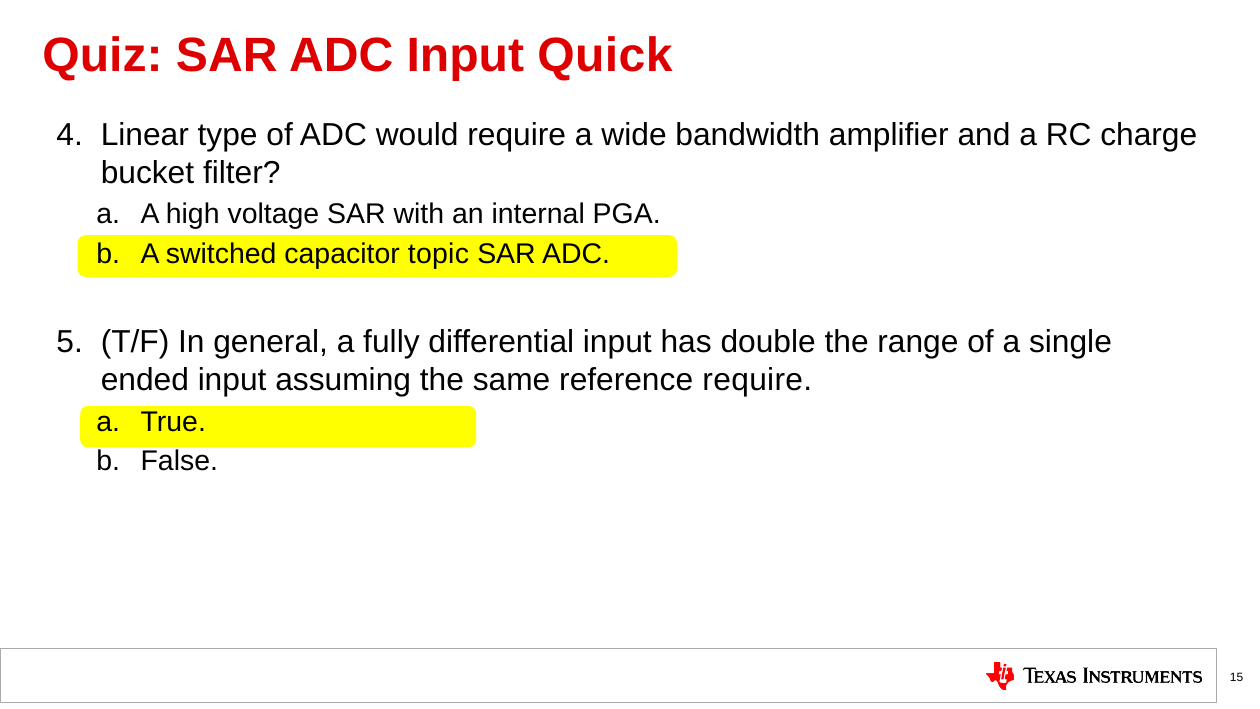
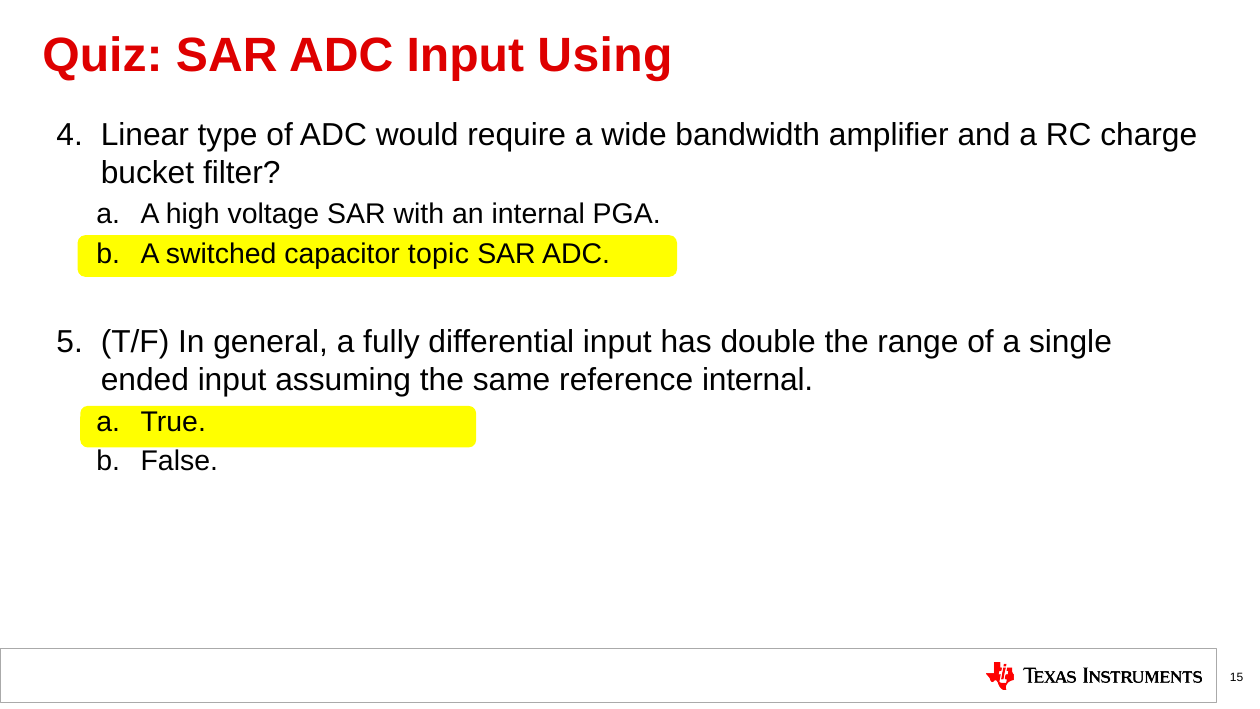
Quick: Quick -> Using
reference require: require -> internal
